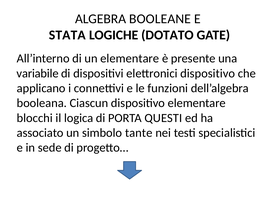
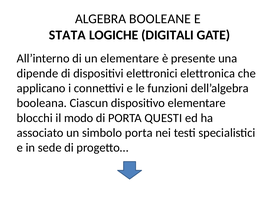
DOTATO: DOTATO -> DIGITALI
variabile: variabile -> dipende
elettronici dispositivo: dispositivo -> elettronica
logica: logica -> modo
simbolo tante: tante -> porta
